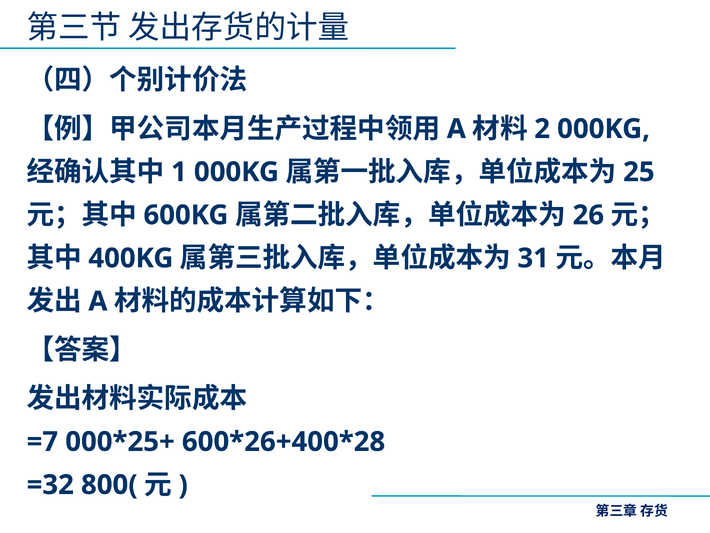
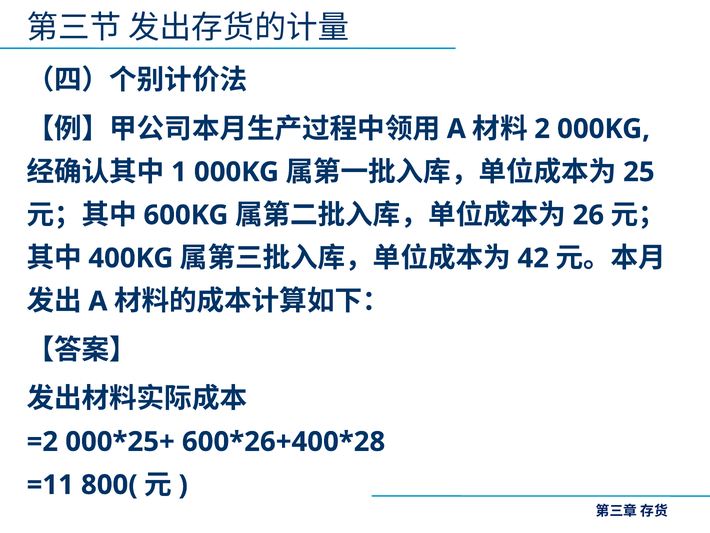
31: 31 -> 42
=7: =7 -> =2
=32: =32 -> =11
